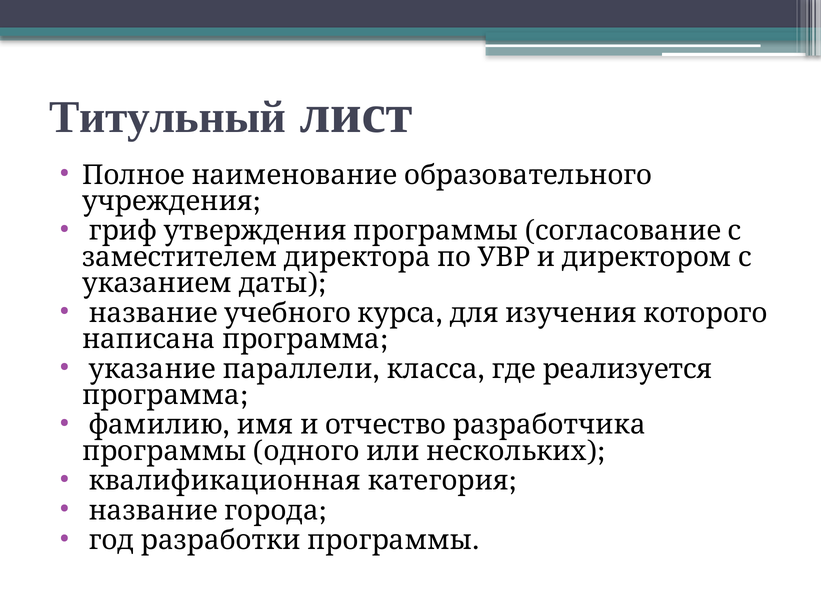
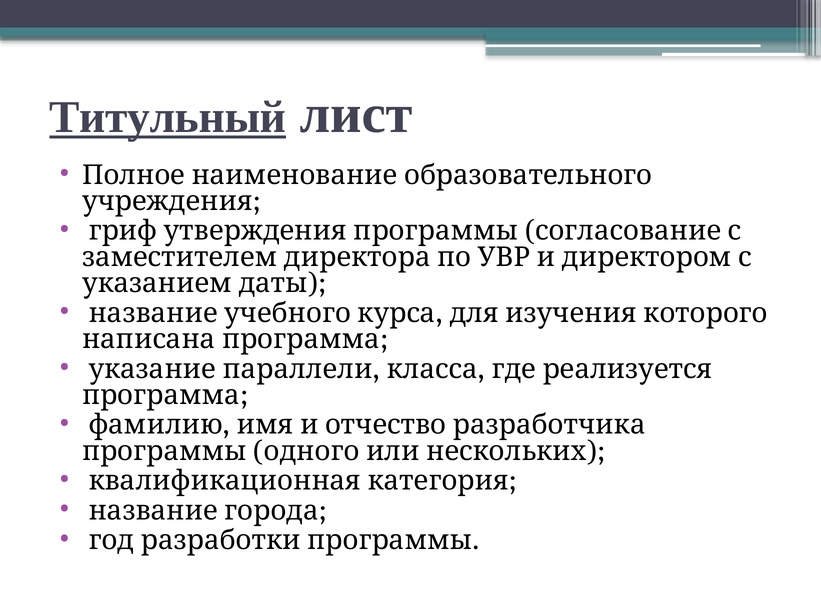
Титульный underline: none -> present
